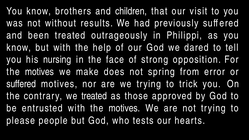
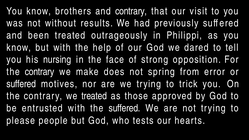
and children: children -> contrary
motives at (39, 72): motives -> contrary
with the motives: motives -> suffered
